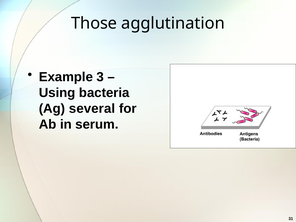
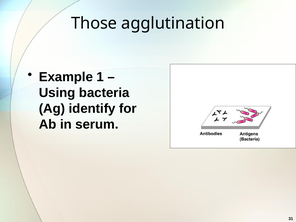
3: 3 -> 1
several: several -> identify
